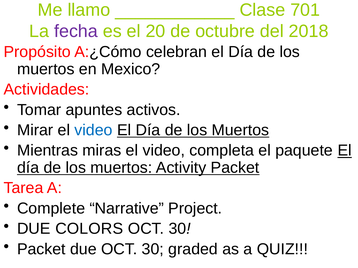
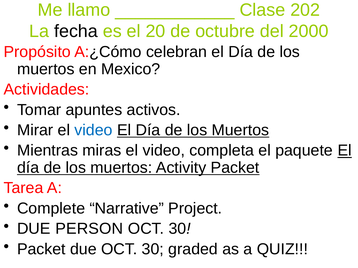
701: 701 -> 202
fecha colour: purple -> black
2018: 2018 -> 2000
COLORS: COLORS -> PERSON
